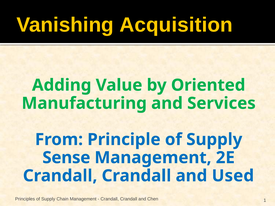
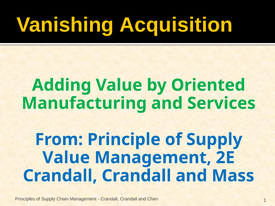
Sense at (66, 158): Sense -> Value
Used: Used -> Mass
